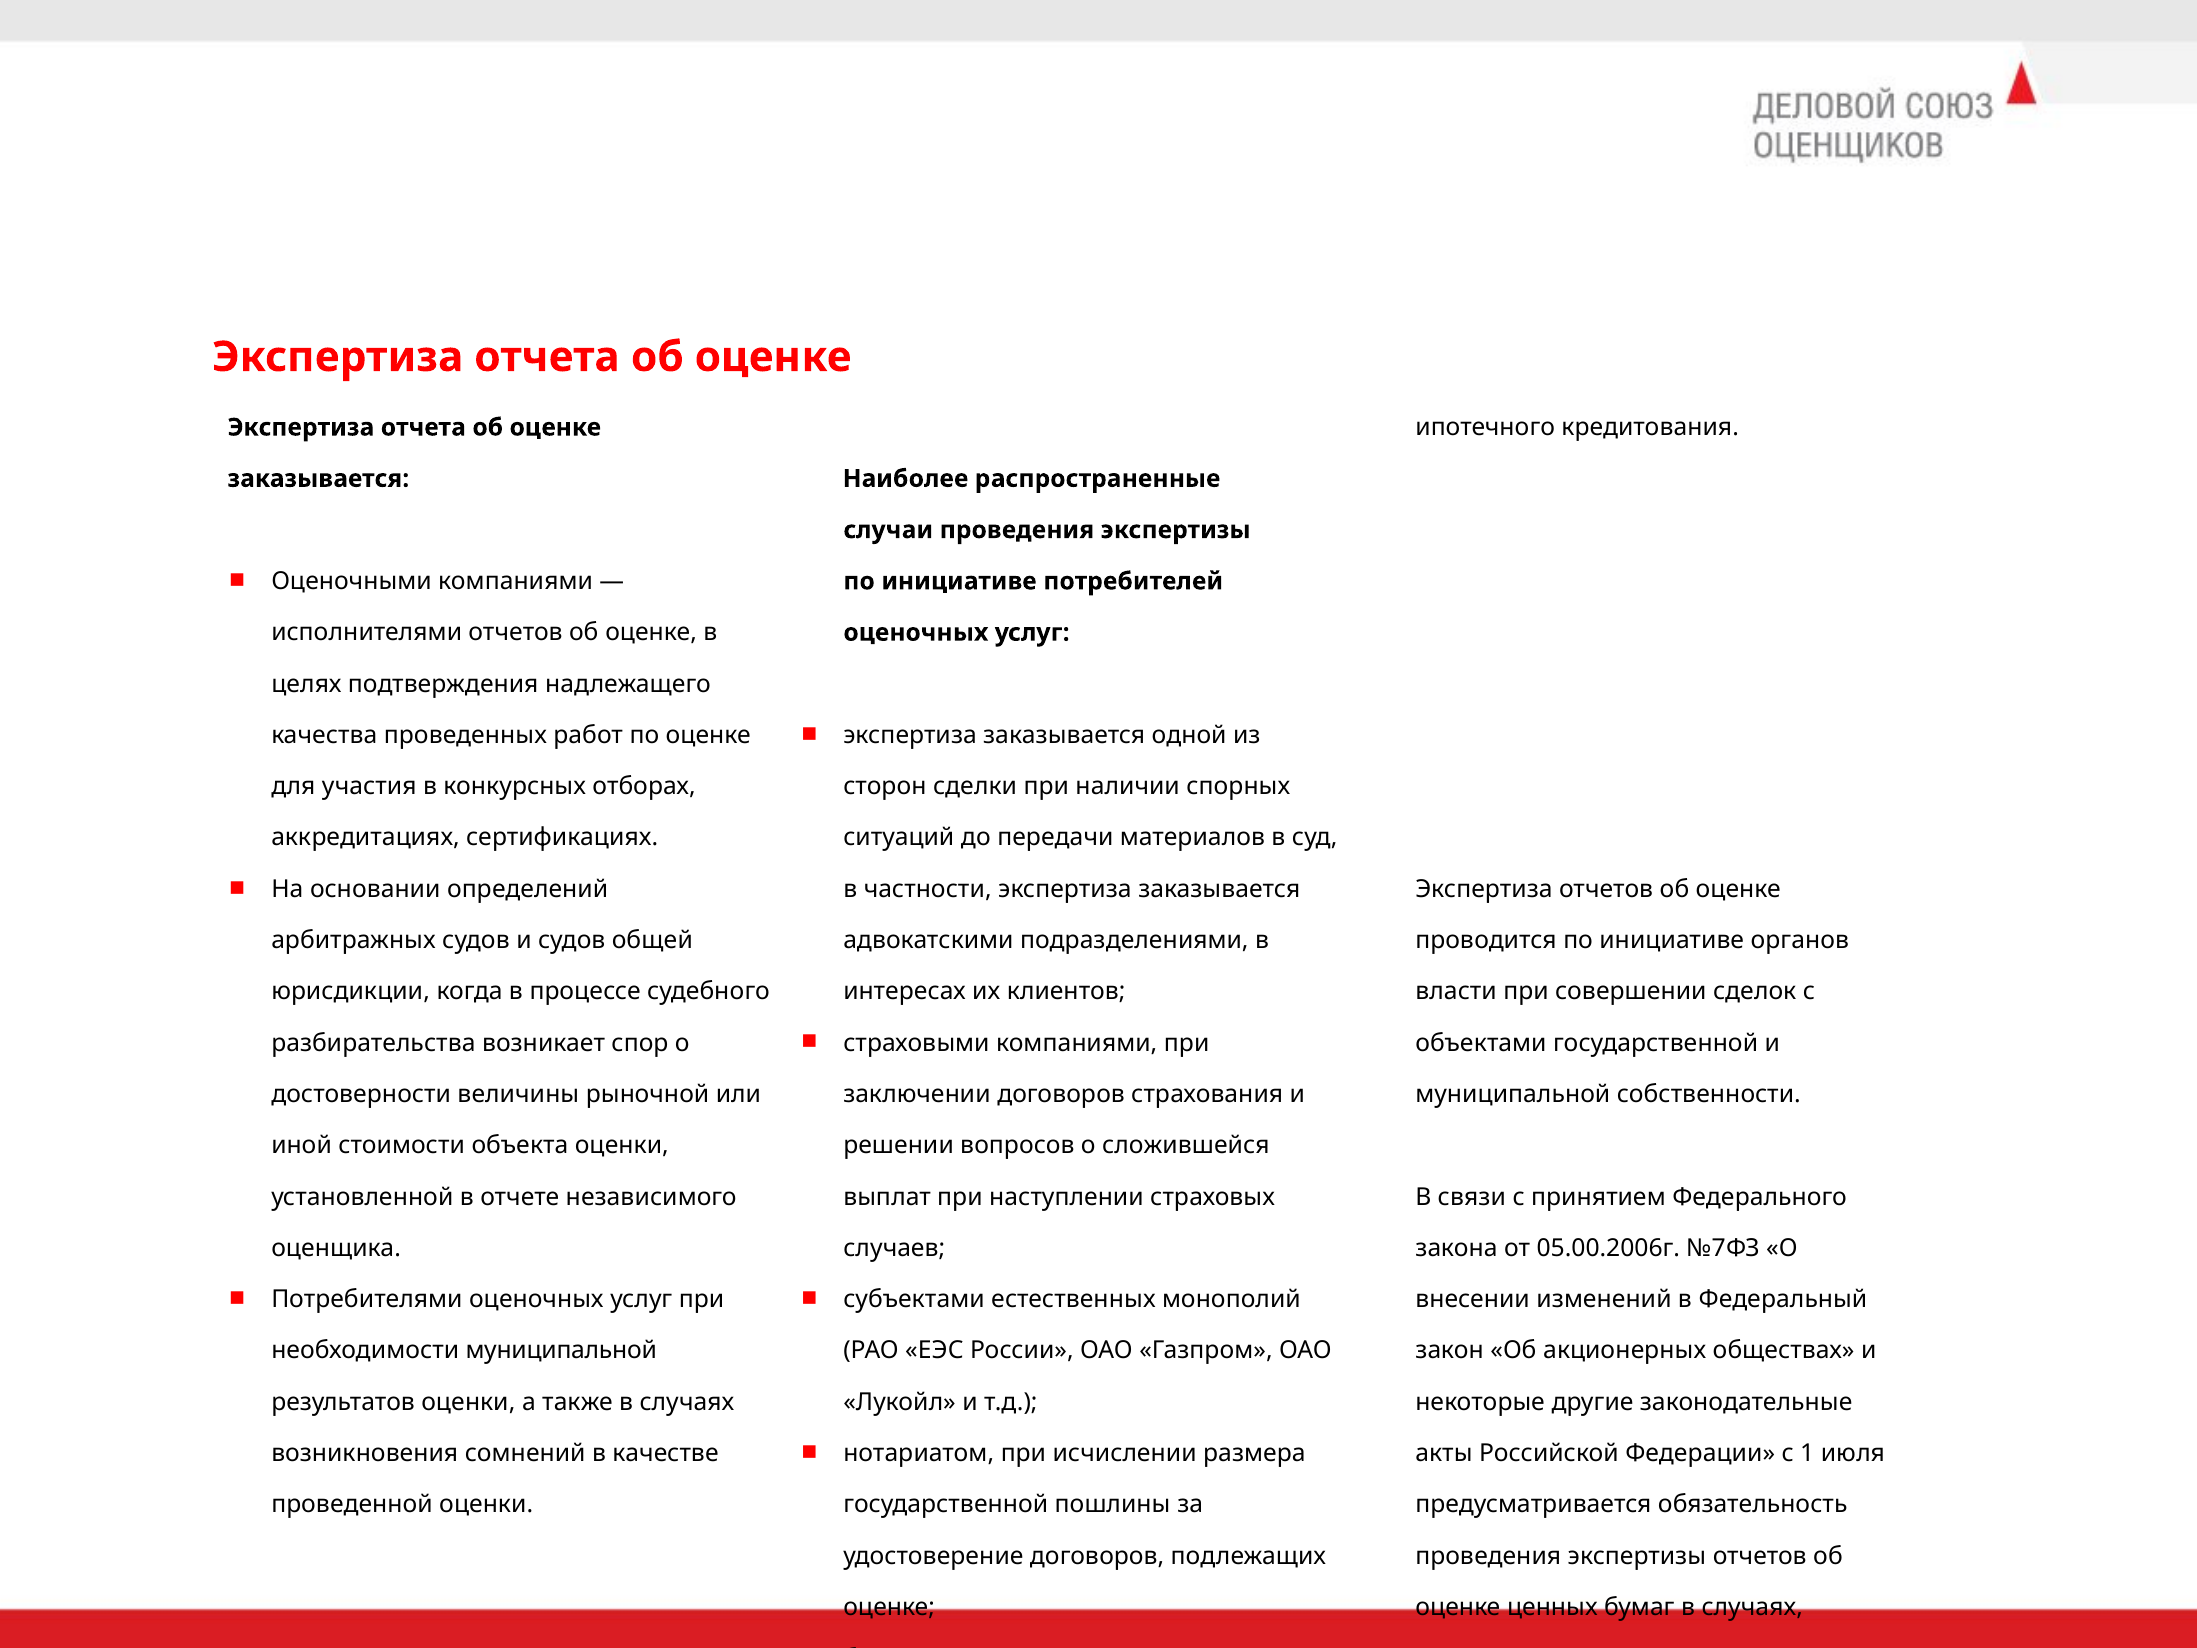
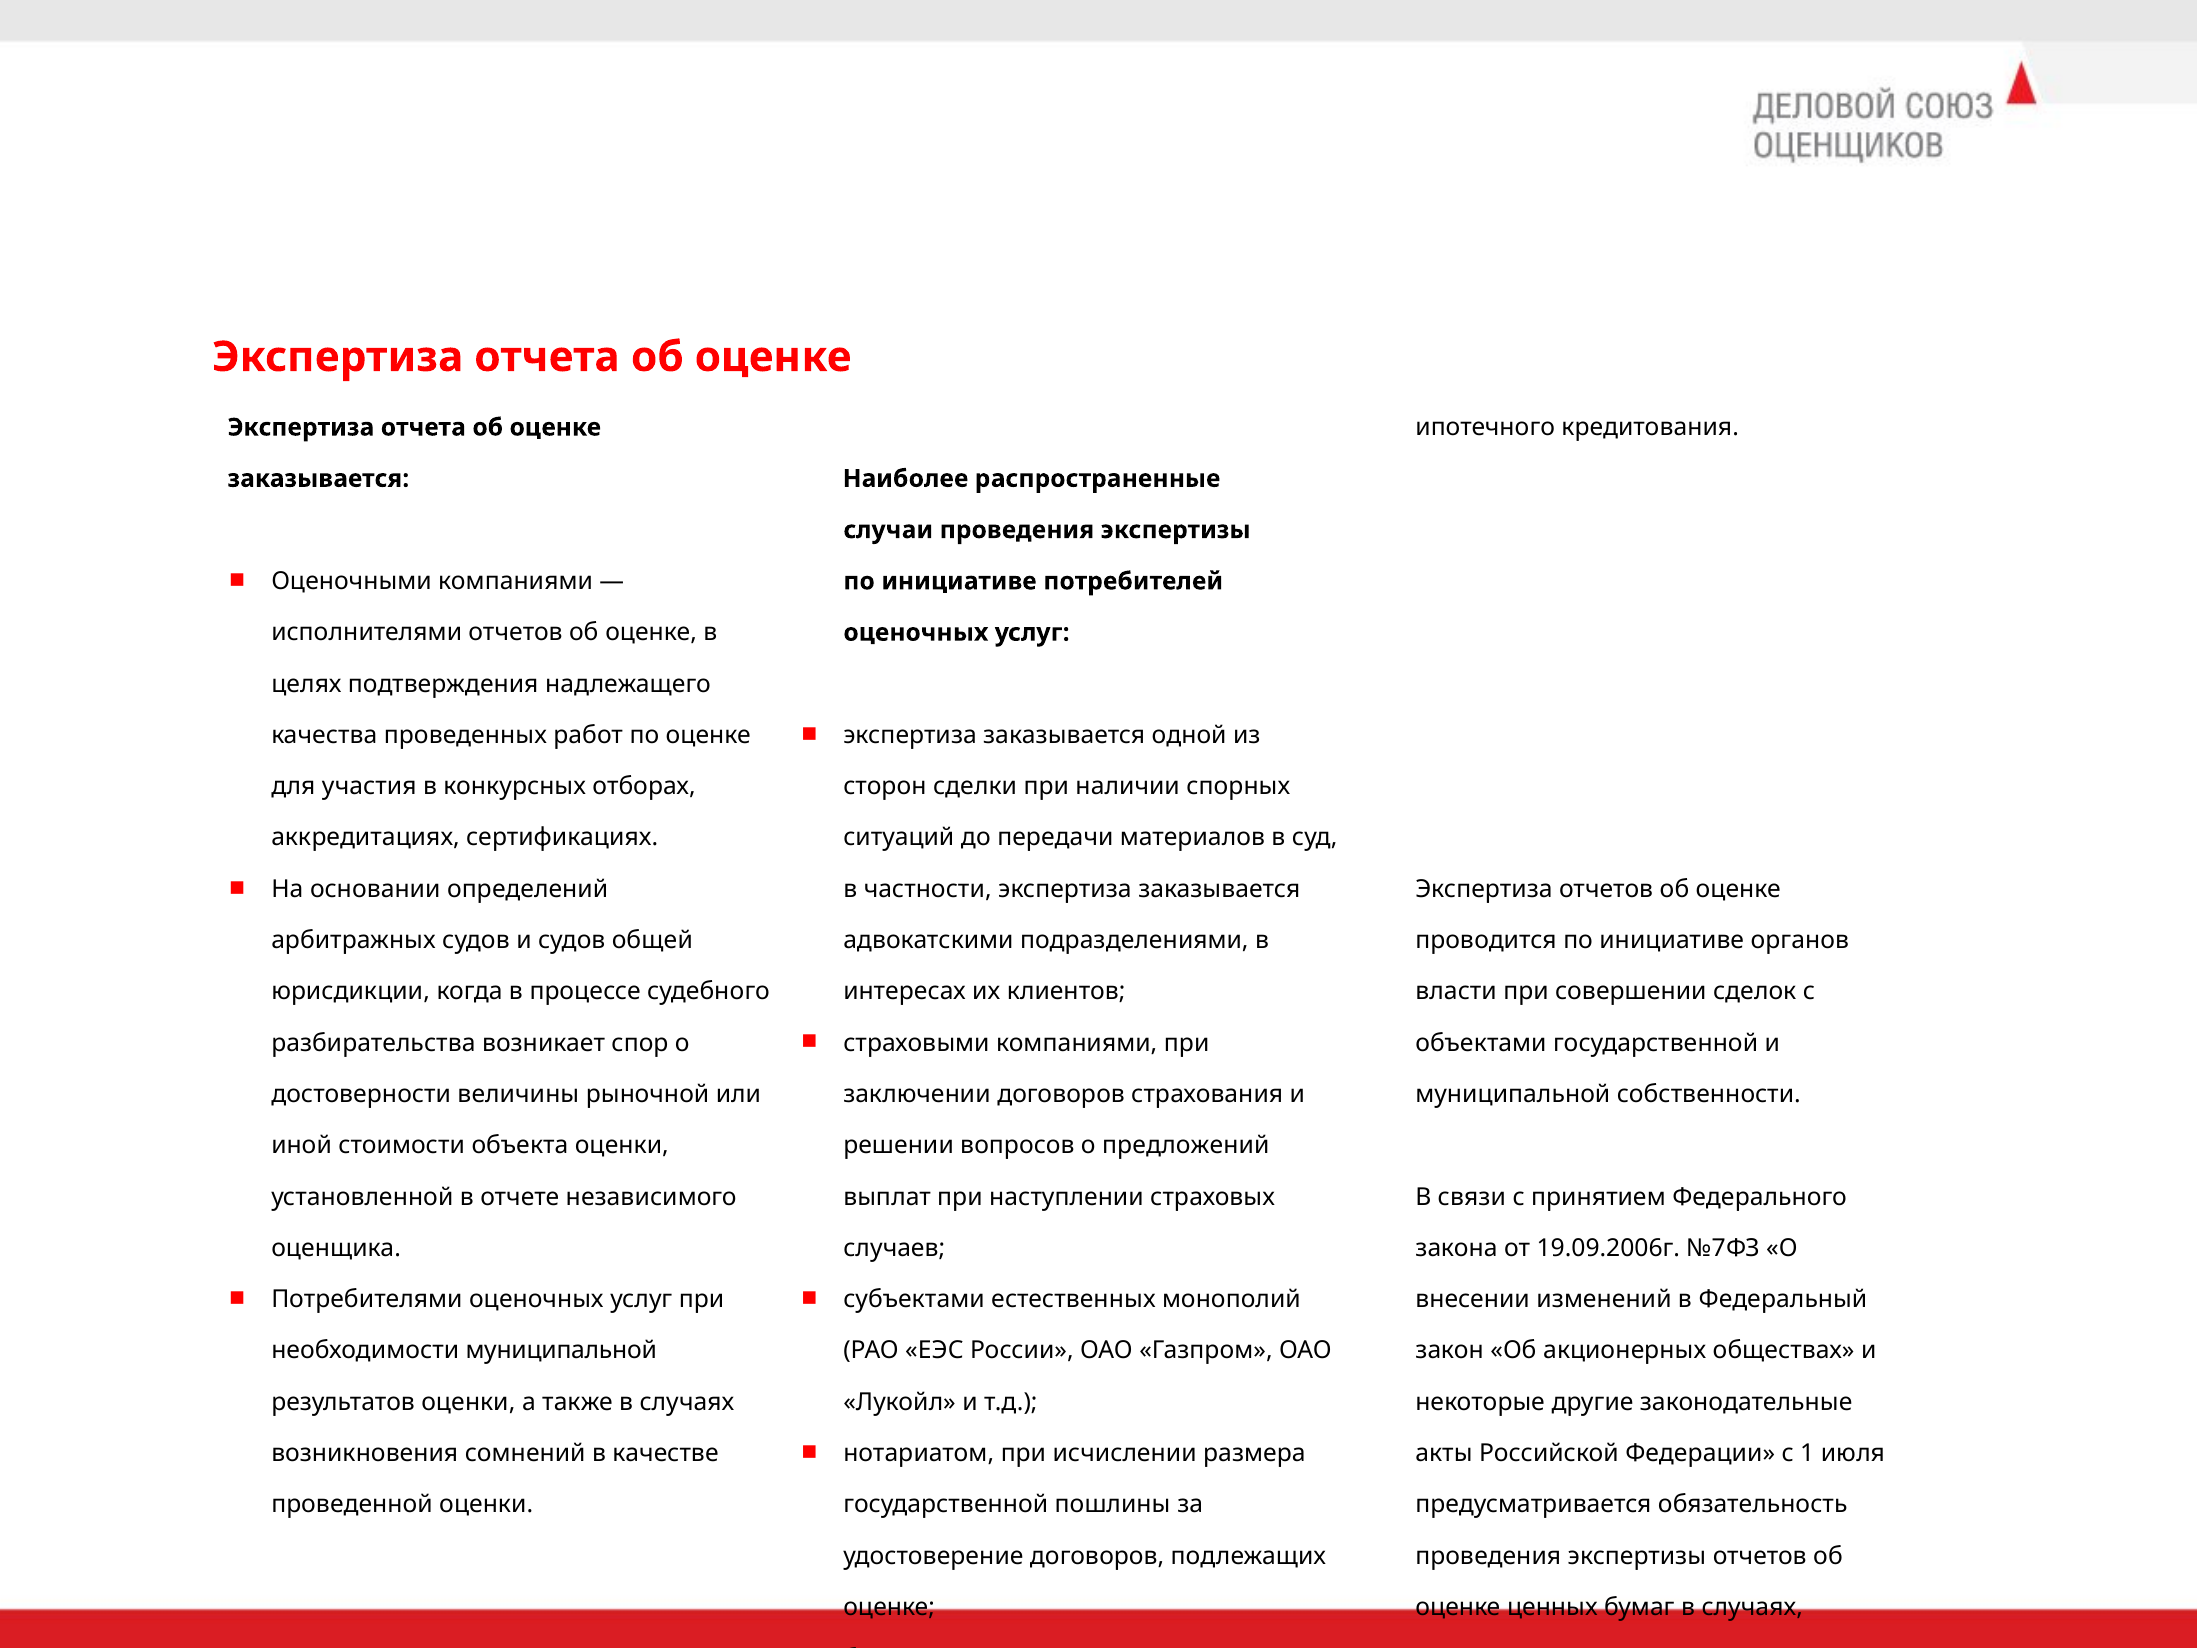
сложившейся: сложившейся -> предложений
05.00.2006г: 05.00.2006г -> 19.09.2006г
